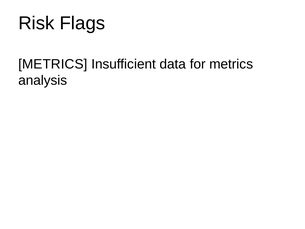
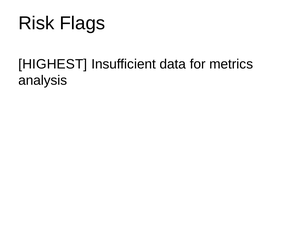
METRICS at (53, 64): METRICS -> HIGHEST
